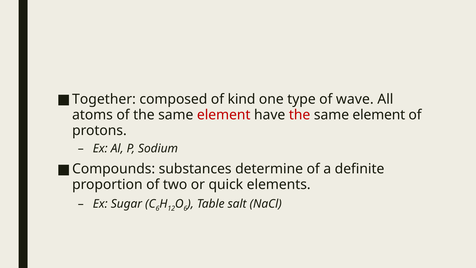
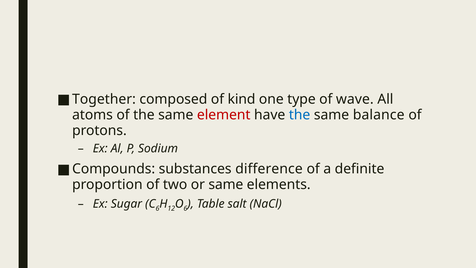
the at (300, 115) colour: red -> blue
element at (379, 115): element -> balance
determine: determine -> difference
or quick: quick -> same
